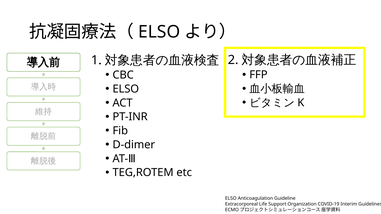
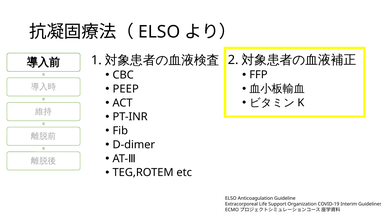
ELSO at (126, 89): ELSO -> PEEP
